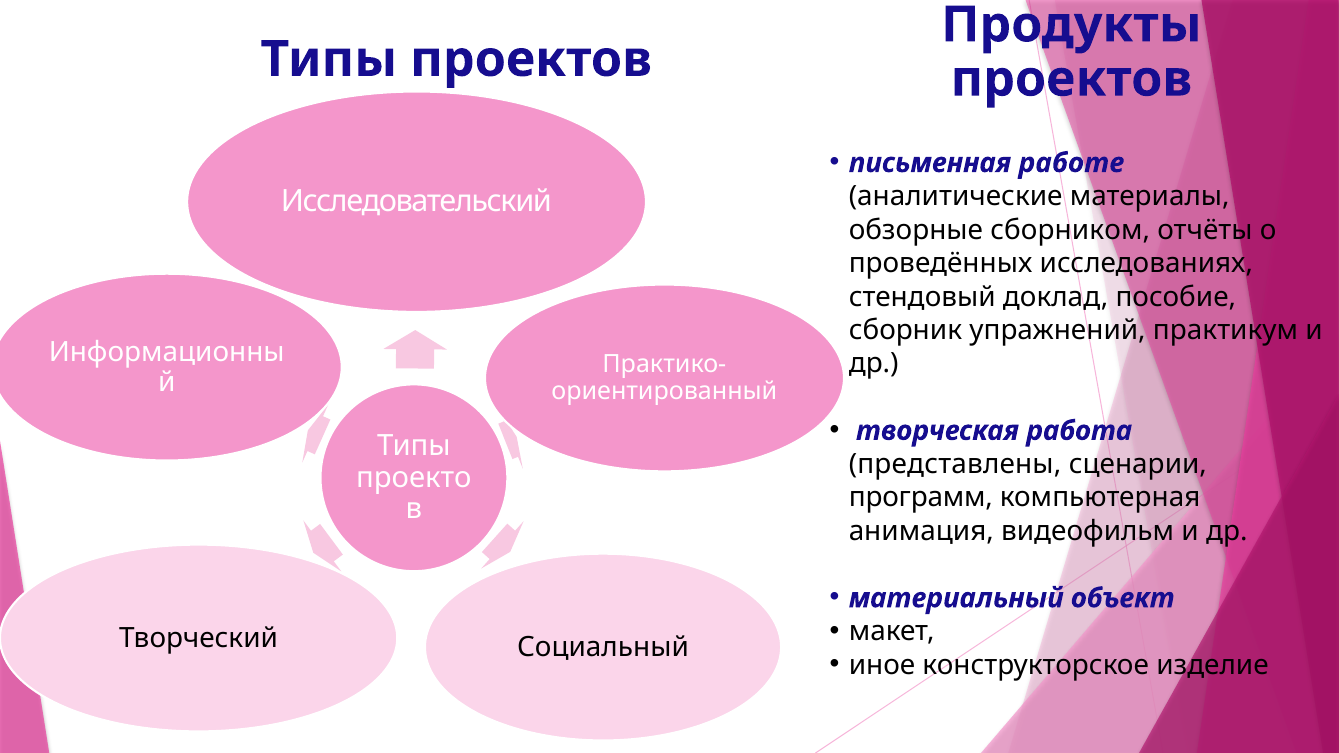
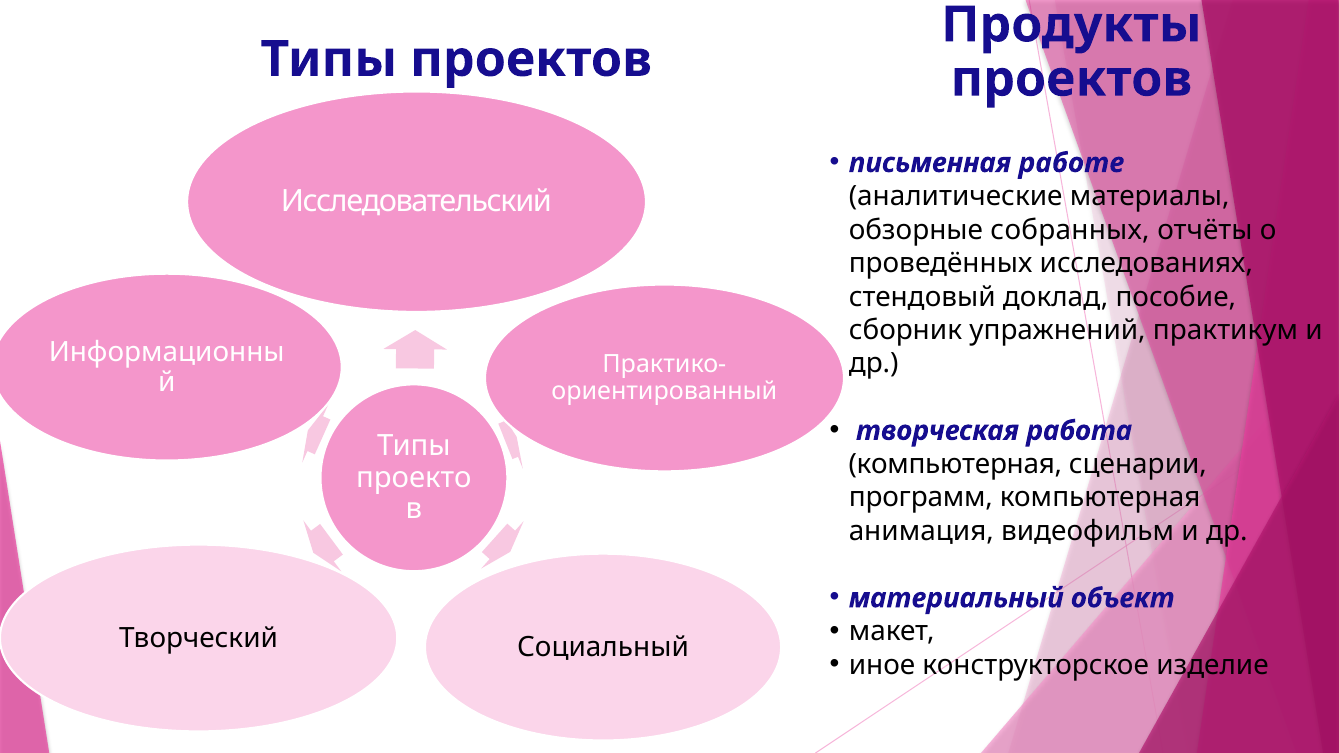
сборником: сборником -> собранных
представлены at (955, 464): представлены -> компьютерная
